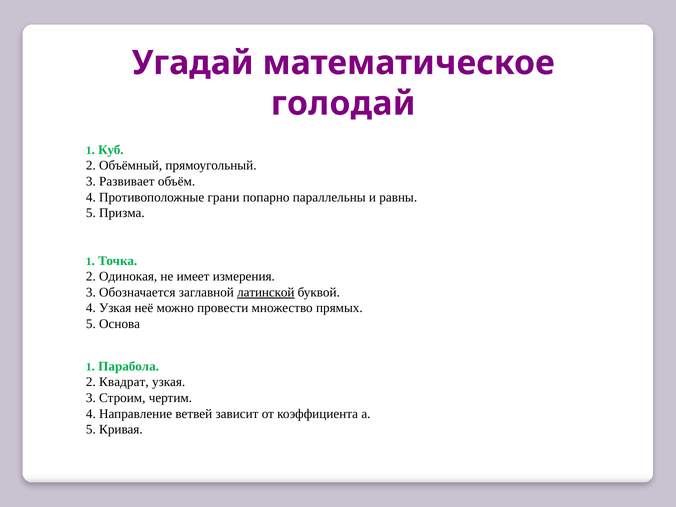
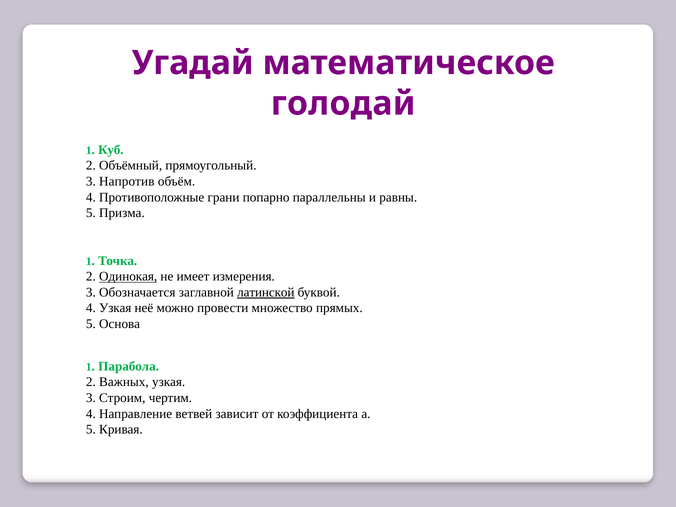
Развивает: Развивает -> Напротив
Одинокая underline: none -> present
Квадрат: Квадрат -> Важных
